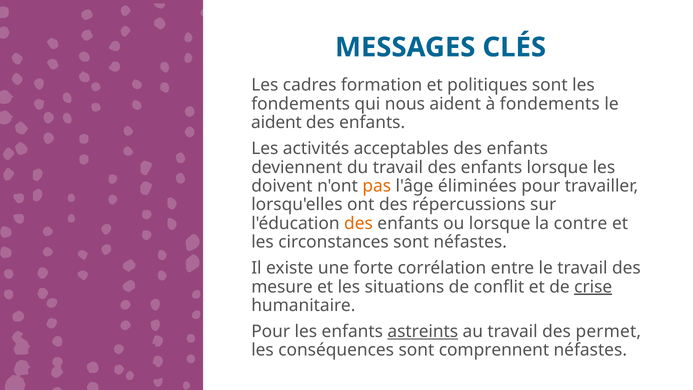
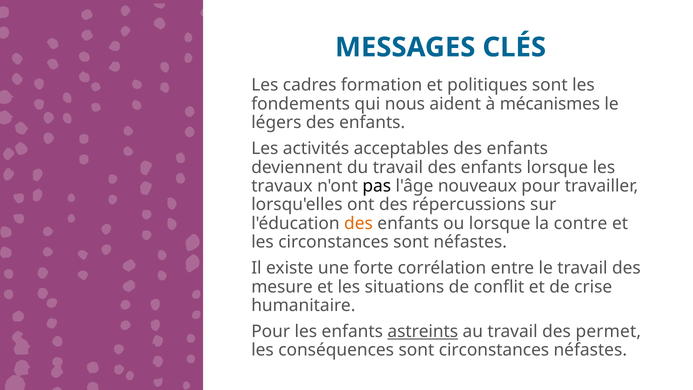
à fondements: fondements -> mécanismes
aident at (276, 123): aident -> légers
doivent: doivent -> travaux
pas colour: orange -> black
éliminées: éliminées -> nouveaux
crise underline: present -> none
sont comprennent: comprennent -> circonstances
